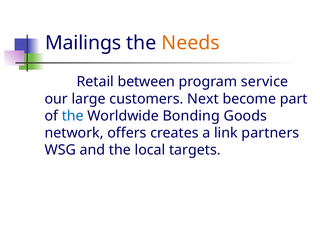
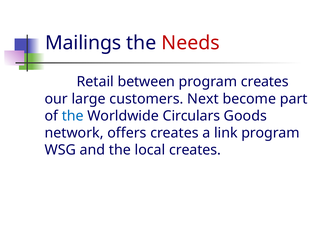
Needs colour: orange -> red
program service: service -> creates
Bonding: Bonding -> Circulars
link partners: partners -> program
local targets: targets -> creates
